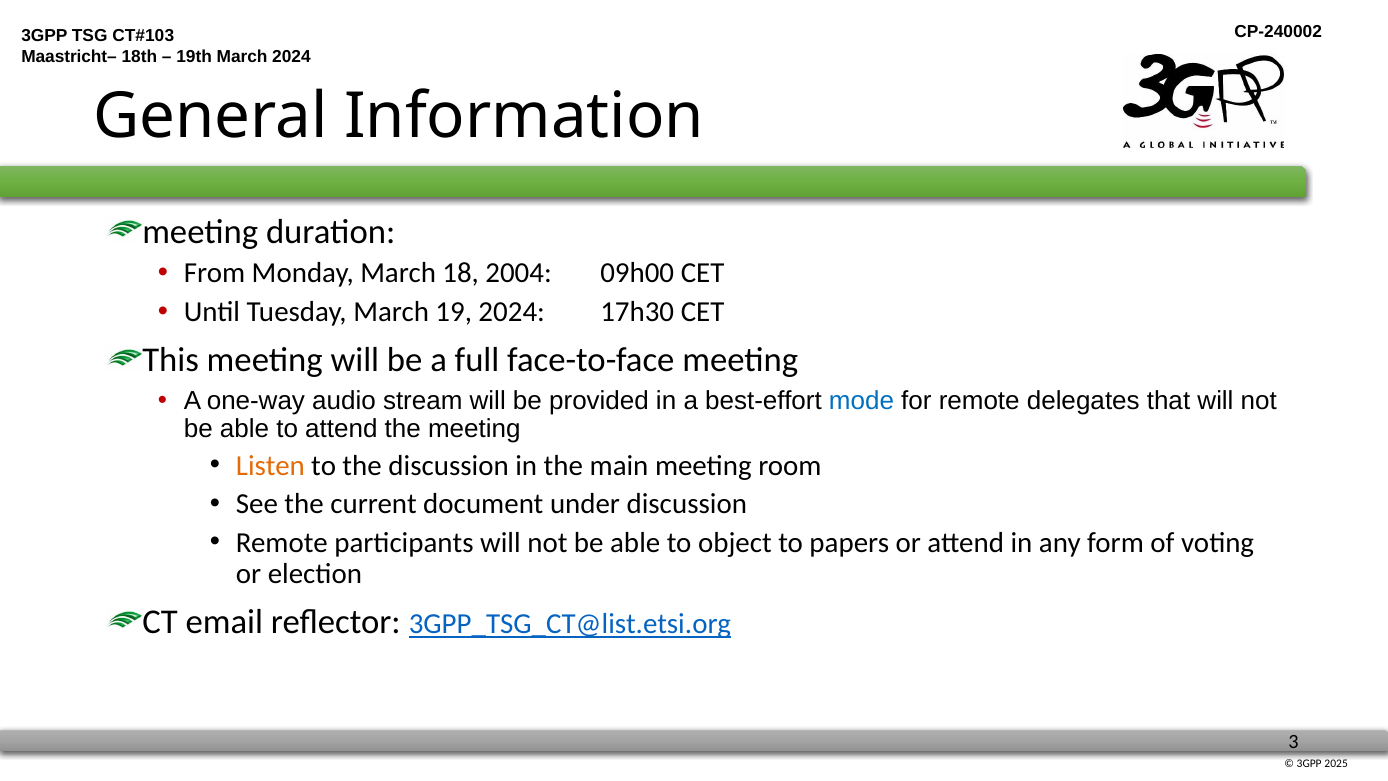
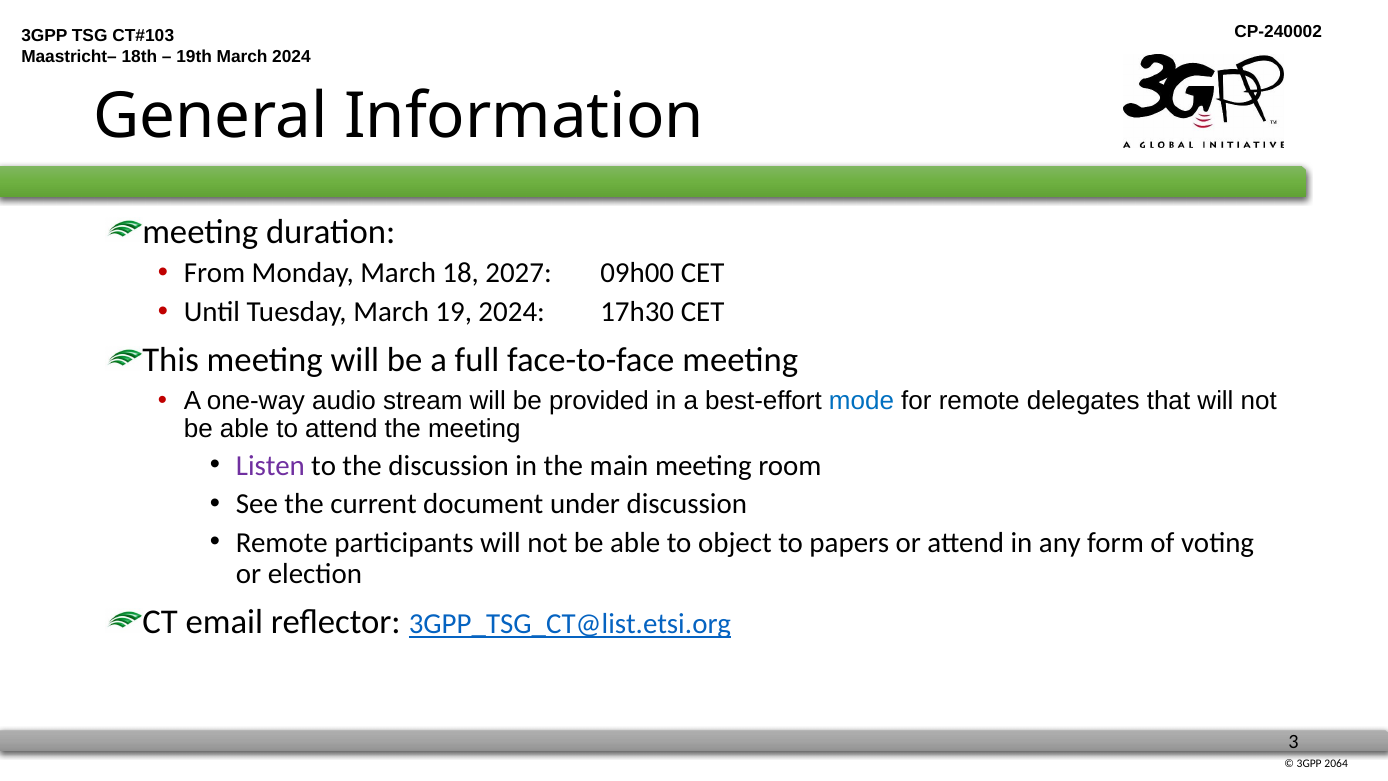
2004: 2004 -> 2027
Listen colour: orange -> purple
2025: 2025 -> 2064
